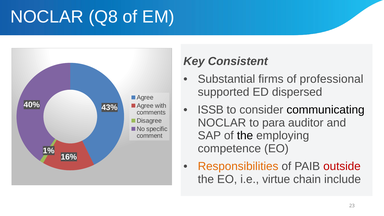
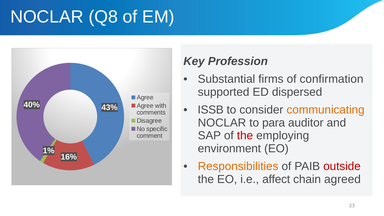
Consistent: Consistent -> Profession
professional: professional -> confirmation
communicating colour: black -> orange
the at (245, 136) colour: black -> red
competence: competence -> environment
virtue: virtue -> affect
include: include -> agreed
